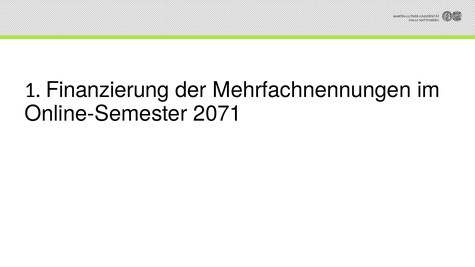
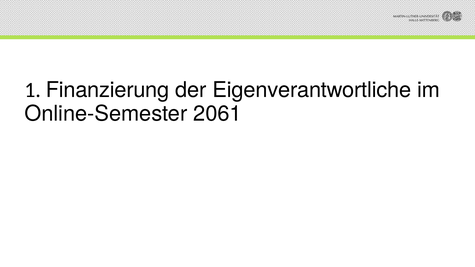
Mehrfachnennungen: Mehrfachnennungen -> Eigenverantwortliche
2071: 2071 -> 2061
